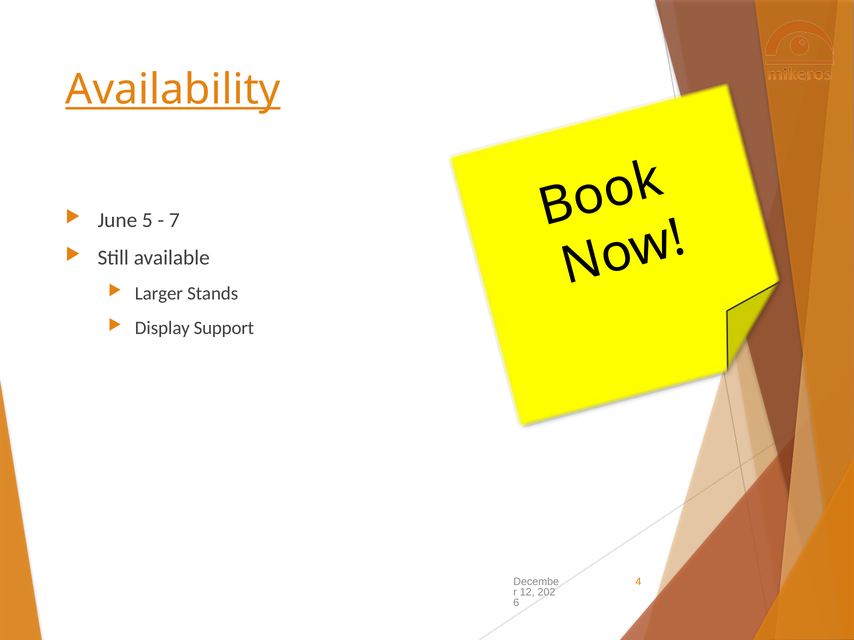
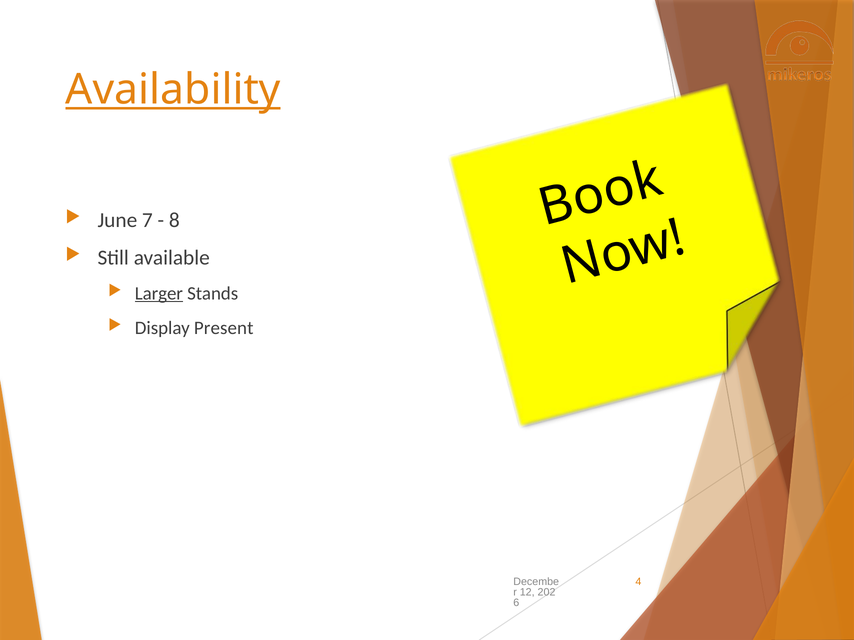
5: 5 -> 7
7: 7 -> 8
Larger underline: none -> present
Support: Support -> Present
